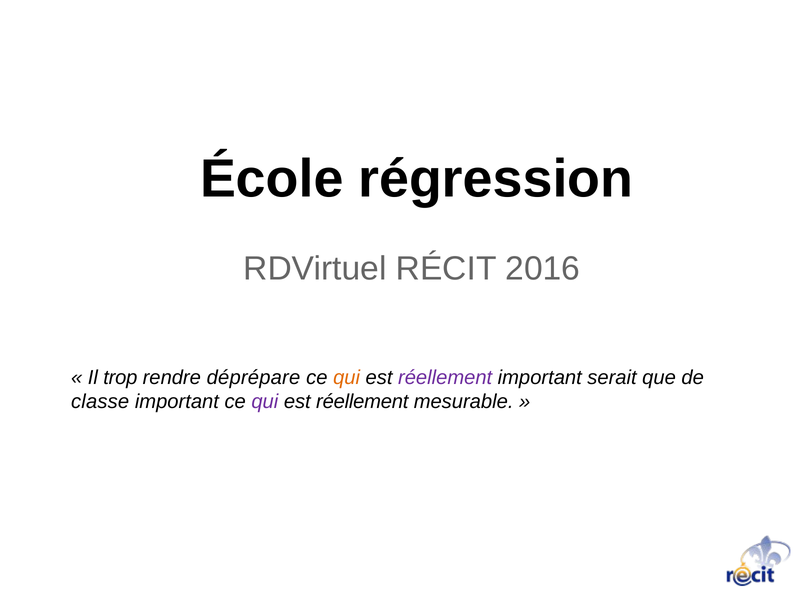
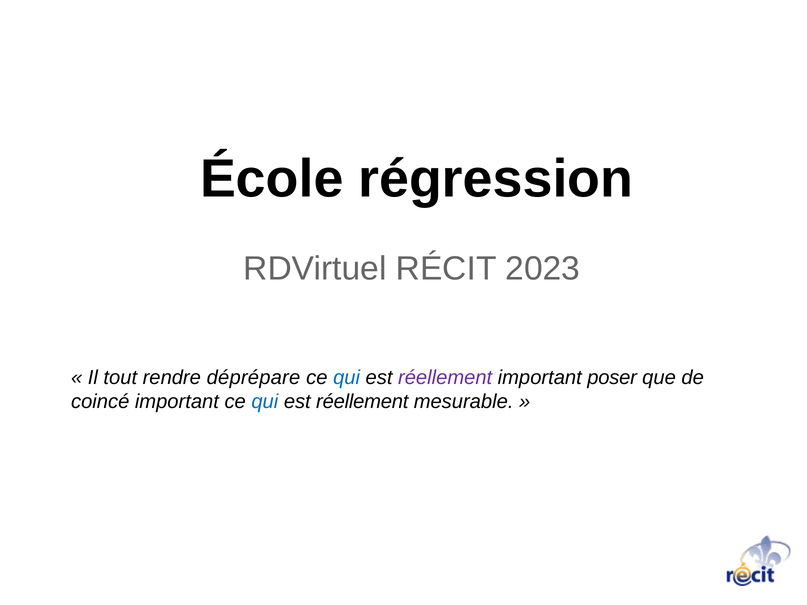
2016: 2016 -> 2023
trop: trop -> tout
qui at (347, 378) colour: orange -> blue
serait: serait -> poser
classe: classe -> coincé
qui at (265, 402) colour: purple -> blue
